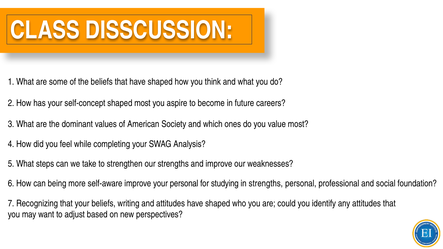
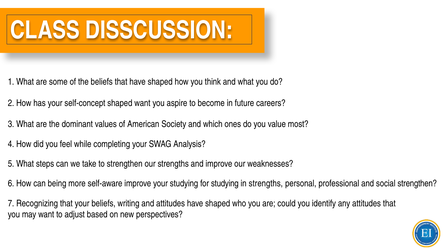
shaped most: most -> want
your personal: personal -> studying
social foundation: foundation -> strengthen
